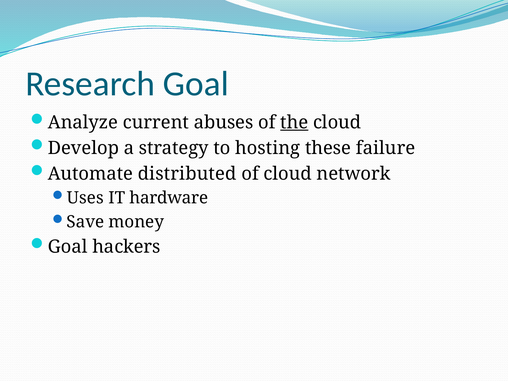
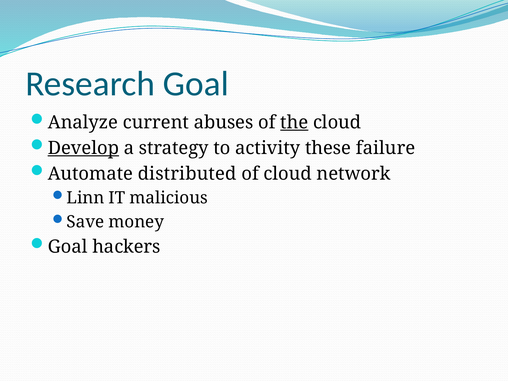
Develop underline: none -> present
hosting: hosting -> activity
Uses: Uses -> Linn
hardware: hardware -> malicious
